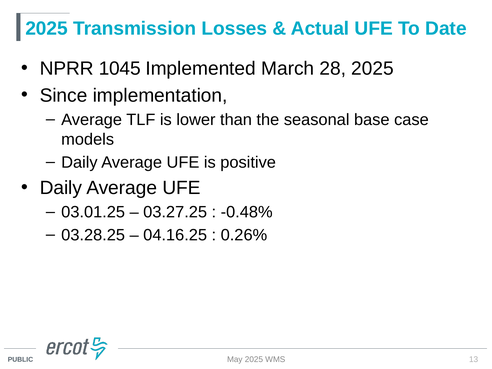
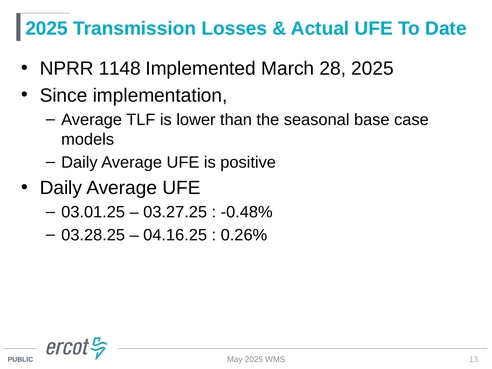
1045: 1045 -> 1148
